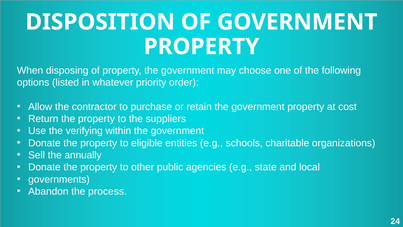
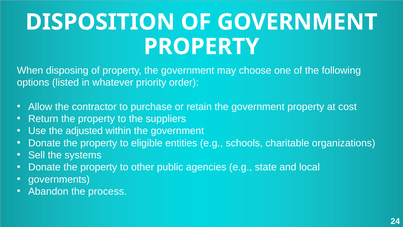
verifying: verifying -> adjusted
annually: annually -> systems
